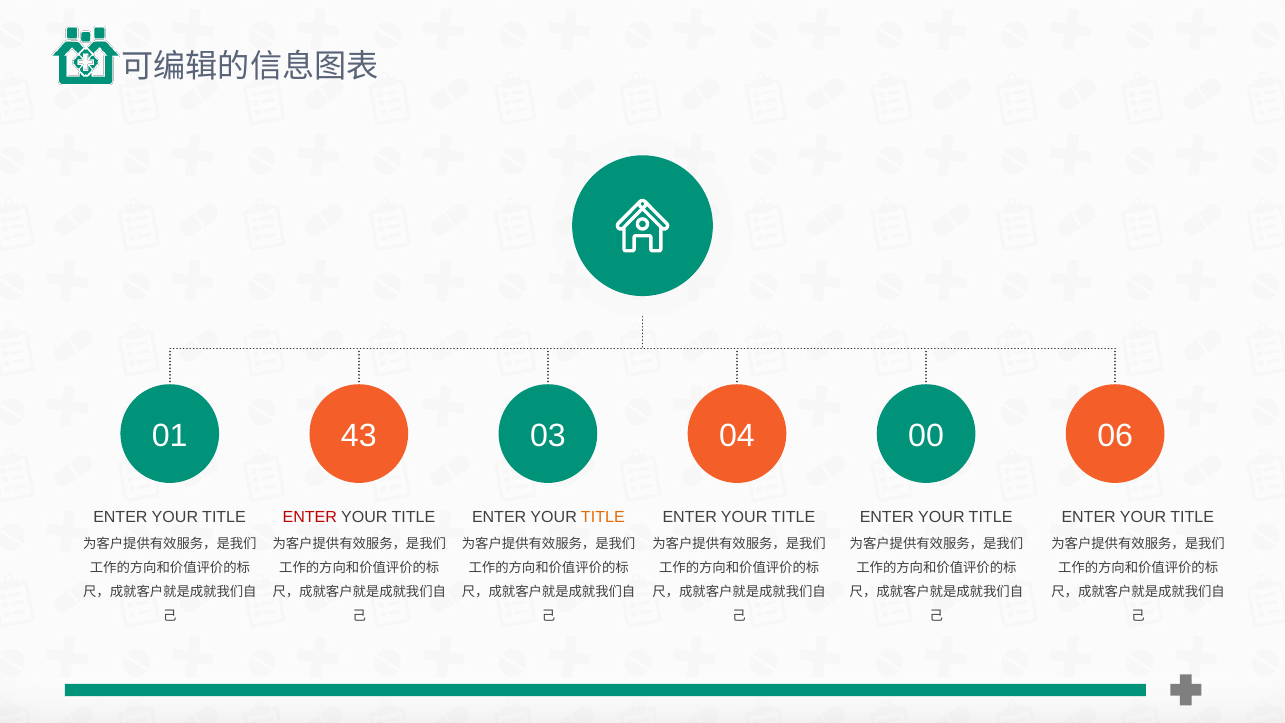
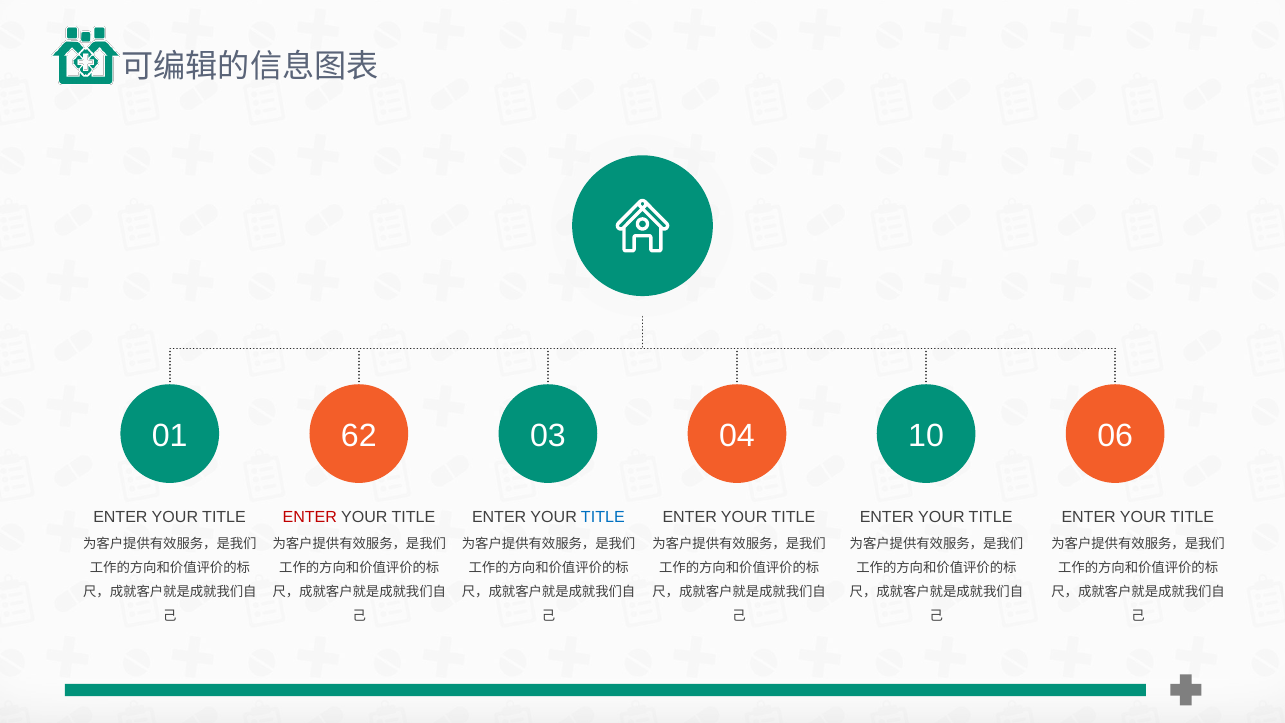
43: 43 -> 62
00: 00 -> 10
TITLE at (603, 517) colour: orange -> blue
